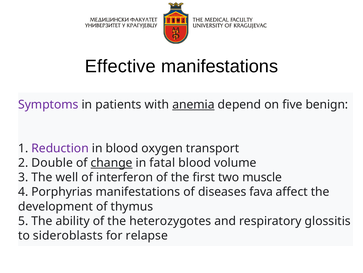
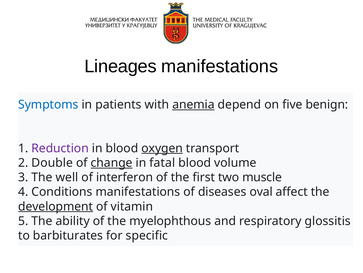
Effective: Effective -> Lineages
Symptoms colour: purple -> blue
oxygen underline: none -> present
Porphyrias: Porphyrias -> Conditions
fava: fava -> oval
development underline: none -> present
thymus: thymus -> vitamin
heterozygotes: heterozygotes -> myelophthous
sideroblasts: sideroblasts -> barbiturates
relapse: relapse -> specific
